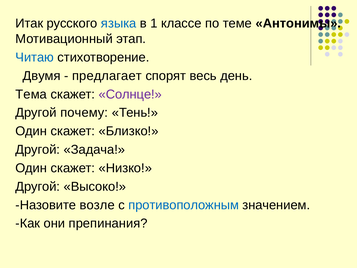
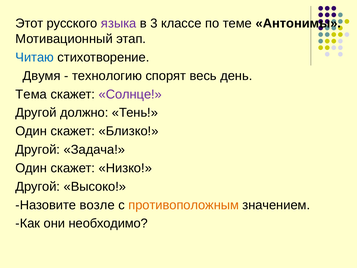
Итак: Итак -> Этот
языка colour: blue -> purple
1: 1 -> 3
предлагает: предлагает -> технологию
почему: почему -> должно
противоположным colour: blue -> orange
препинания: препинания -> необходимо
